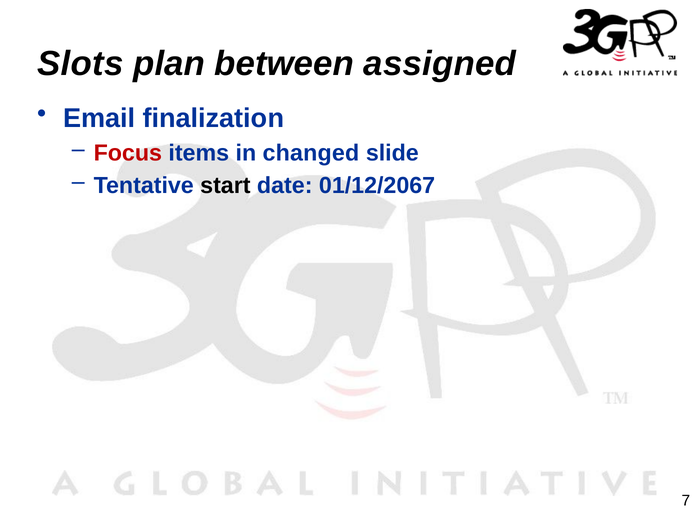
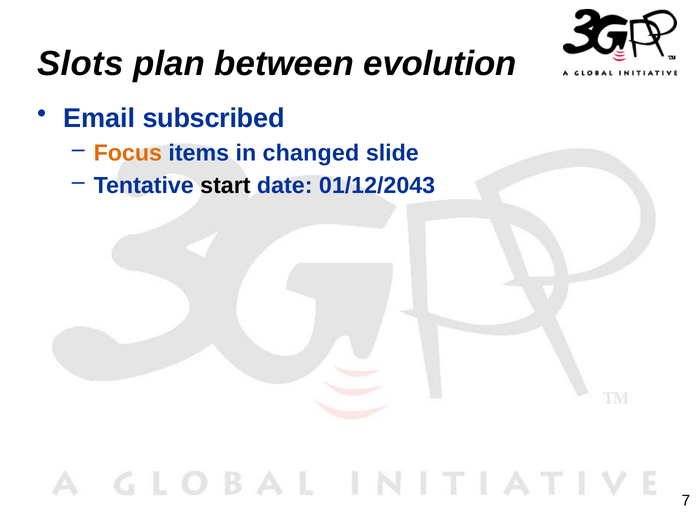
assigned: assigned -> evolution
finalization: finalization -> subscribed
Focus colour: red -> orange
01/12/2067: 01/12/2067 -> 01/12/2043
